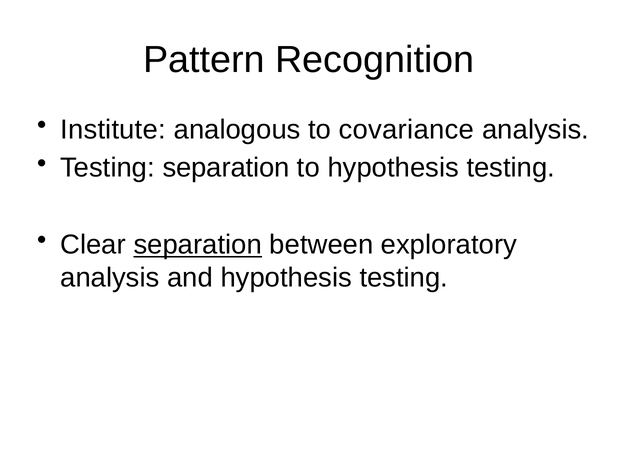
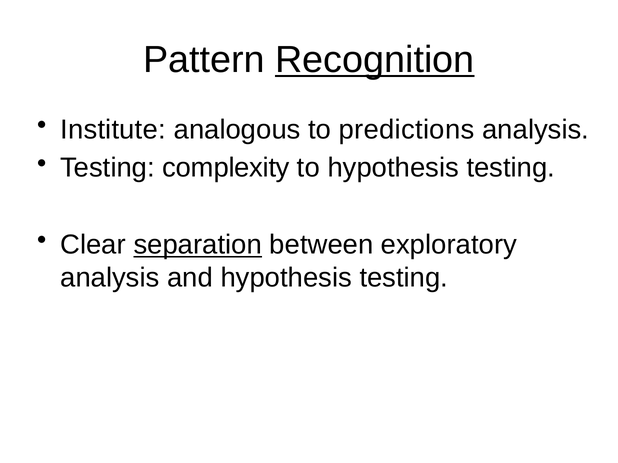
Recognition underline: none -> present
covariance: covariance -> predictions
Testing separation: separation -> complexity
